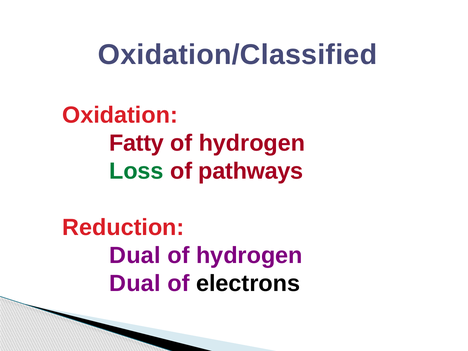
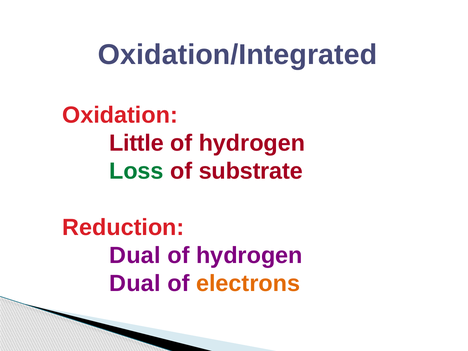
Oxidation/Classified: Oxidation/Classified -> Oxidation/Integrated
Fatty: Fatty -> Little
pathways: pathways -> substrate
electrons colour: black -> orange
